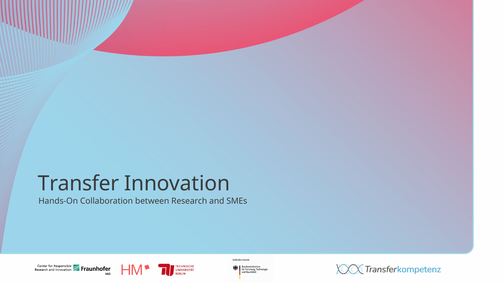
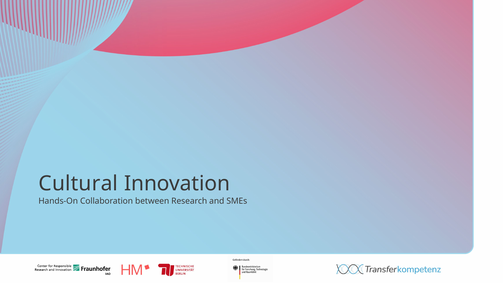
Transfer: Transfer -> Cultural
